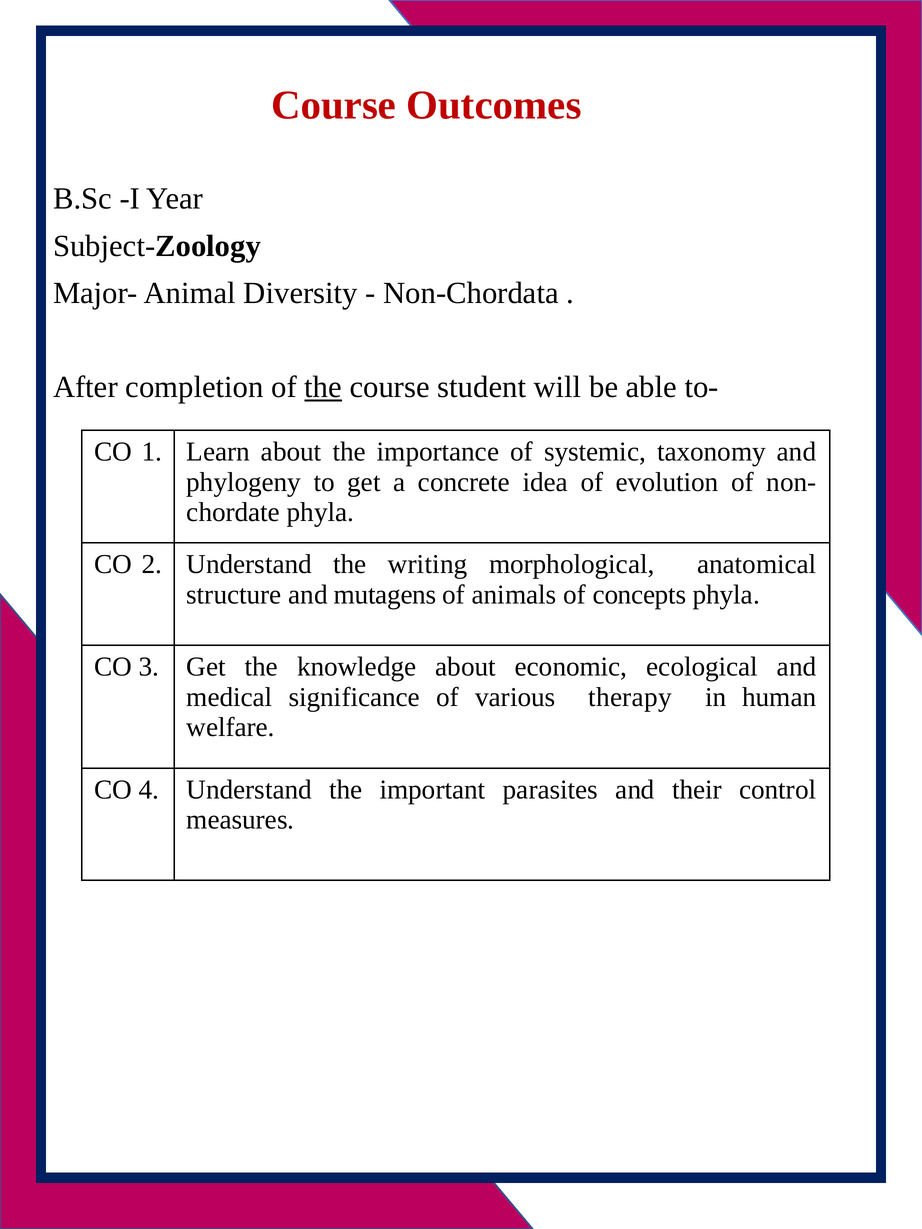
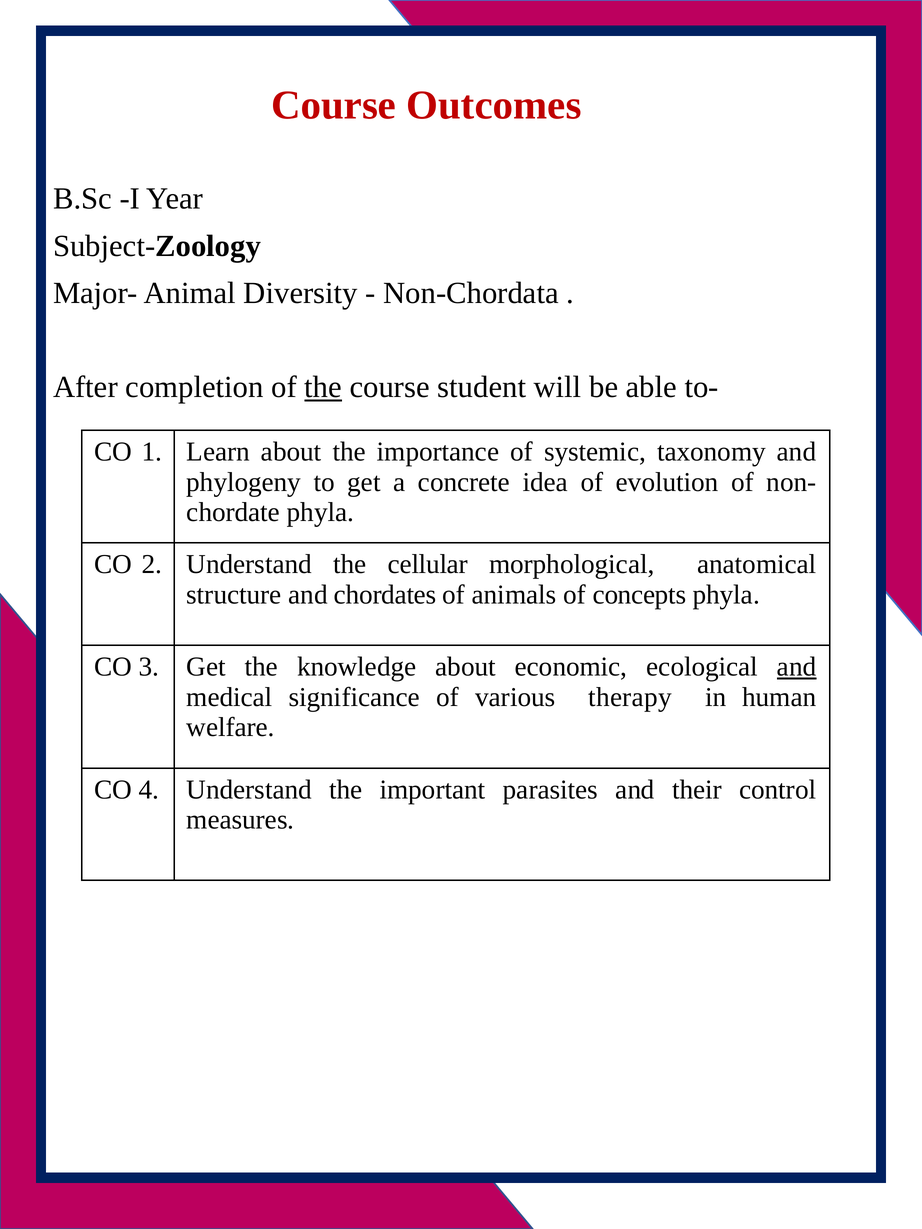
writing: writing -> cellular
mutagens: mutagens -> chordates
and at (797, 667) underline: none -> present
